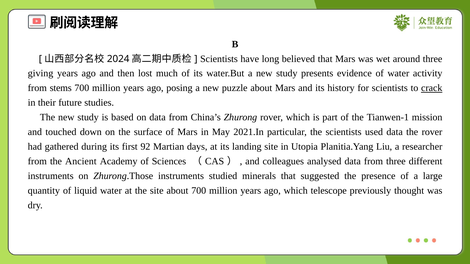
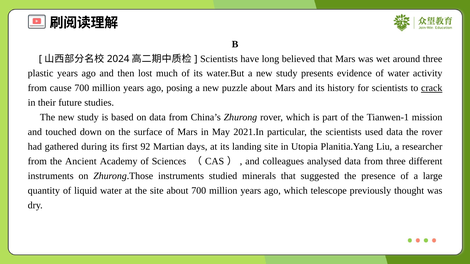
giving: giving -> plastic
stems: stems -> cause
